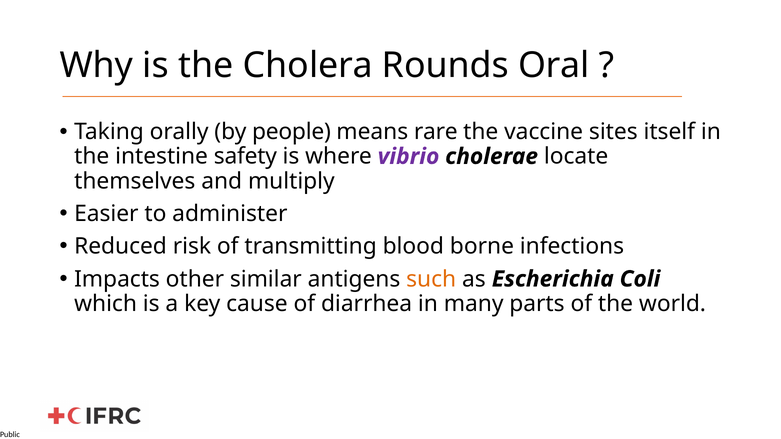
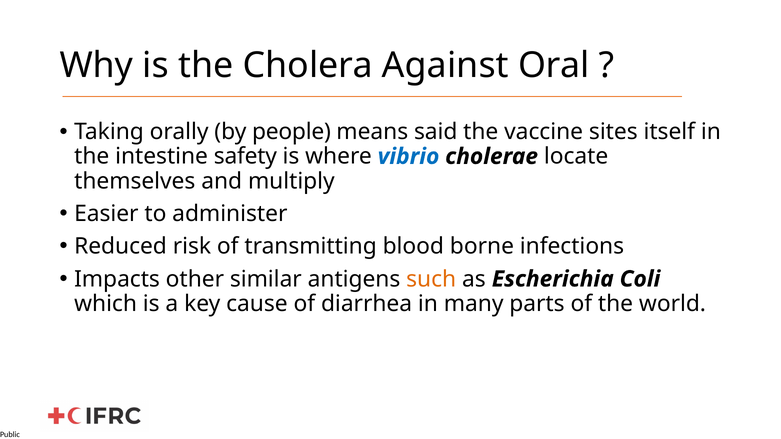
Rounds: Rounds -> Against
rare: rare -> said
vibrio colour: purple -> blue
